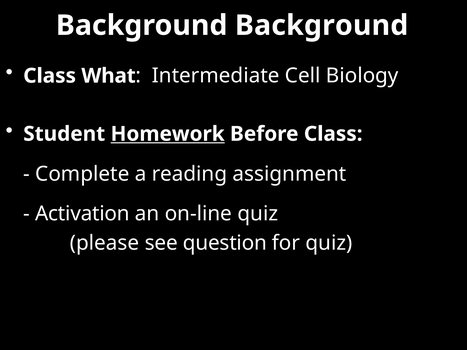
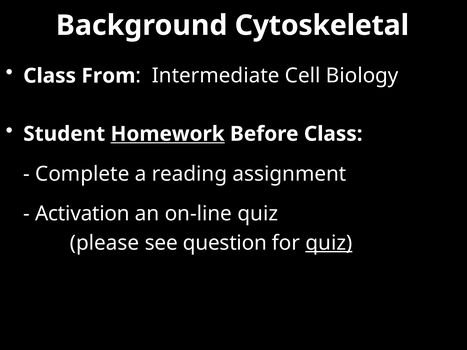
Background Background: Background -> Cytoskeletal
What: What -> From
quiz at (329, 243) underline: none -> present
